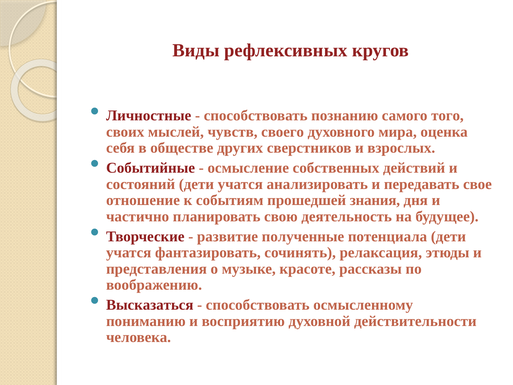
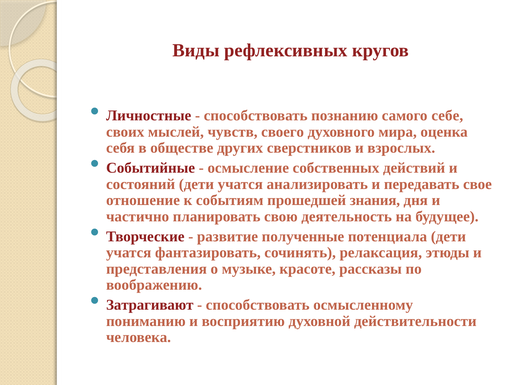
того: того -> себе
Высказаться: Высказаться -> Затрагивают
